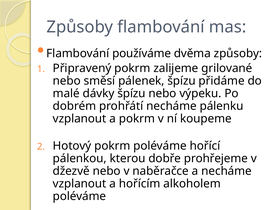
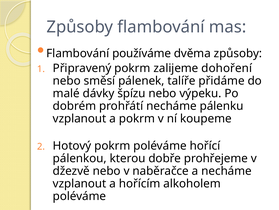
grilované: grilované -> dohoření
pálenek špízu: špízu -> talíře
